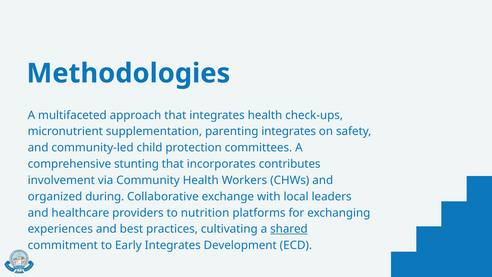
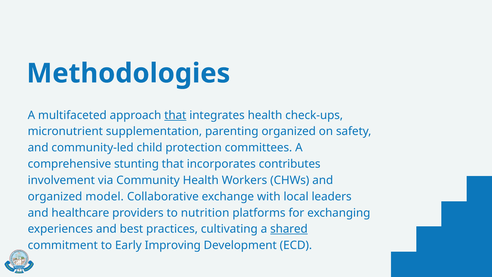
that at (175, 115) underline: none -> present
parenting integrates: integrates -> organized
during: during -> model
Early Integrates: Integrates -> Improving
